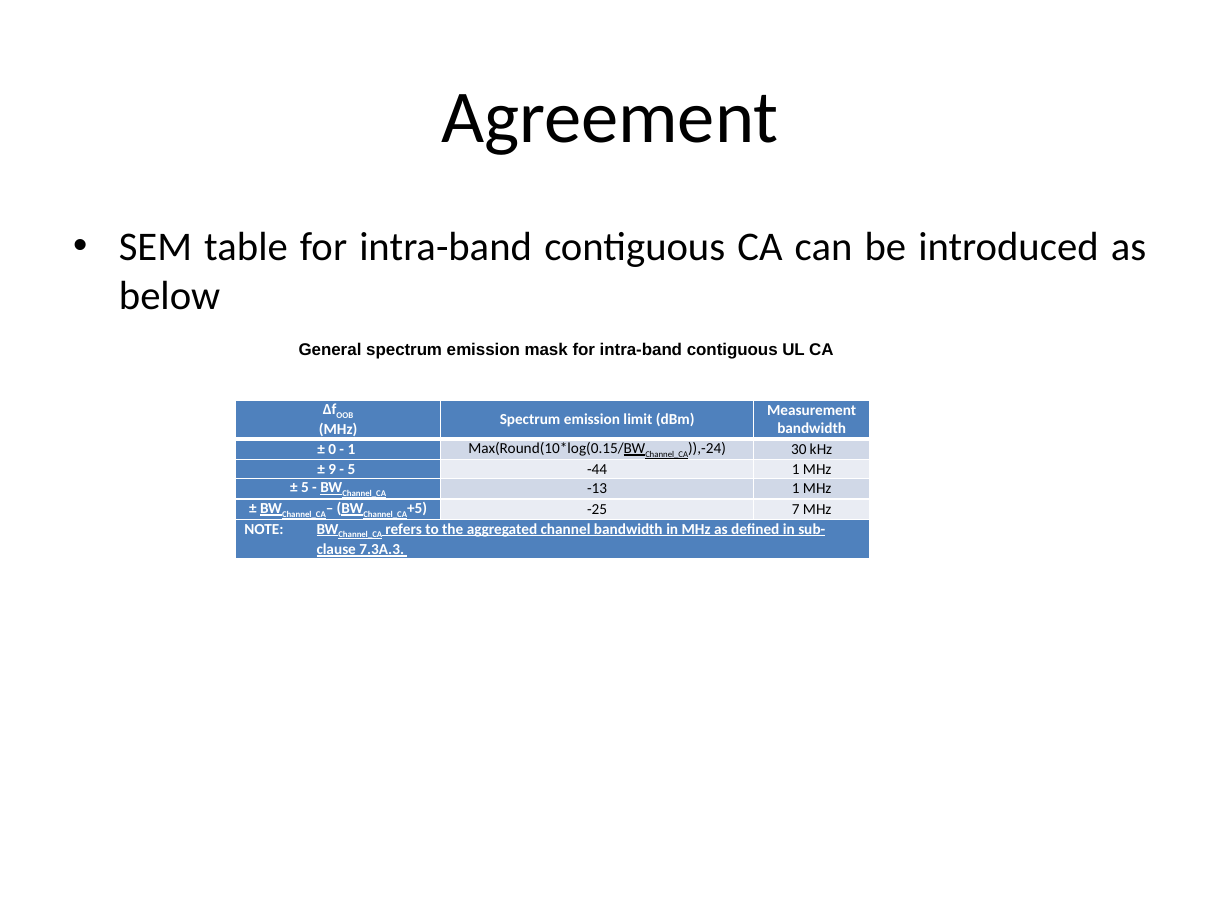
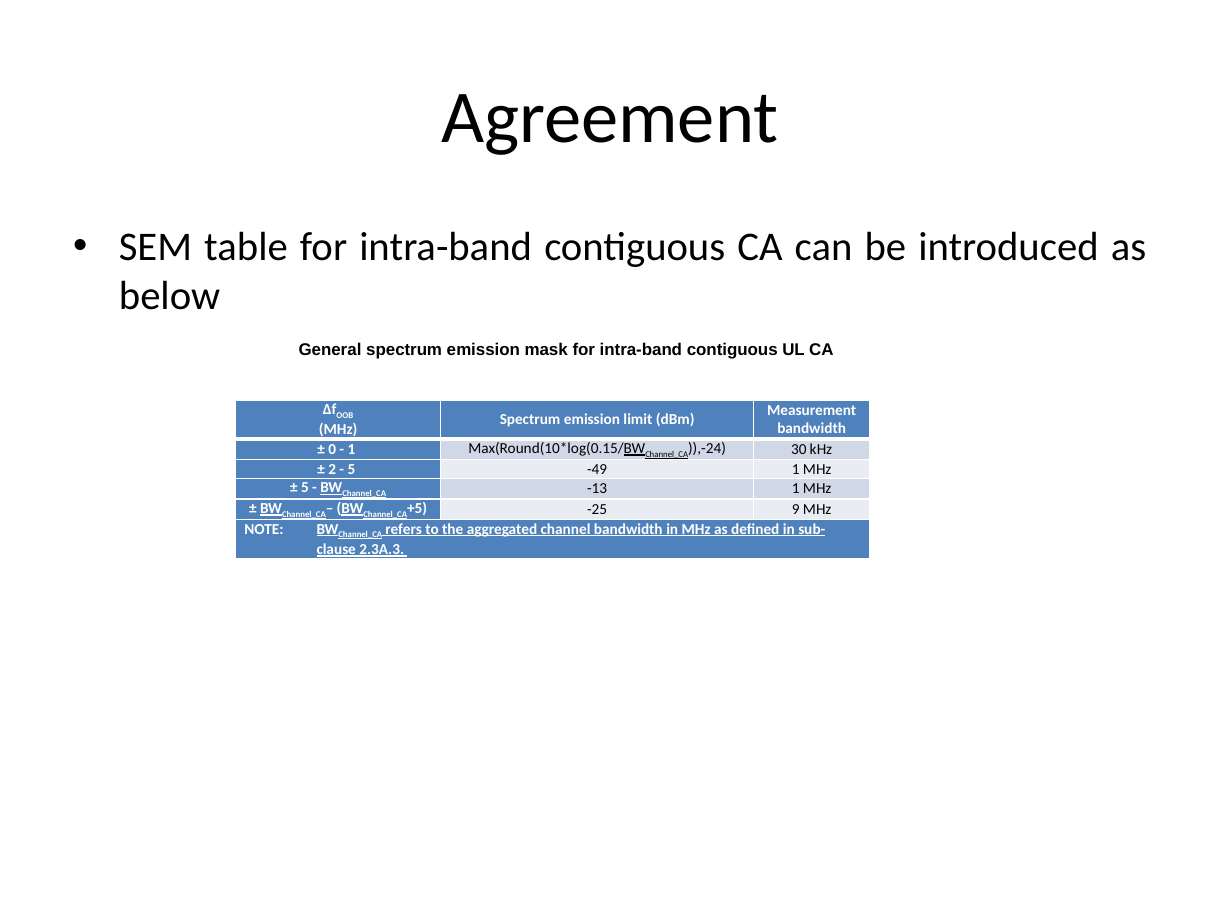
9: 9 -> 2
-44: -44 -> -49
7: 7 -> 9
7.3A.3: 7.3A.3 -> 2.3A.3
